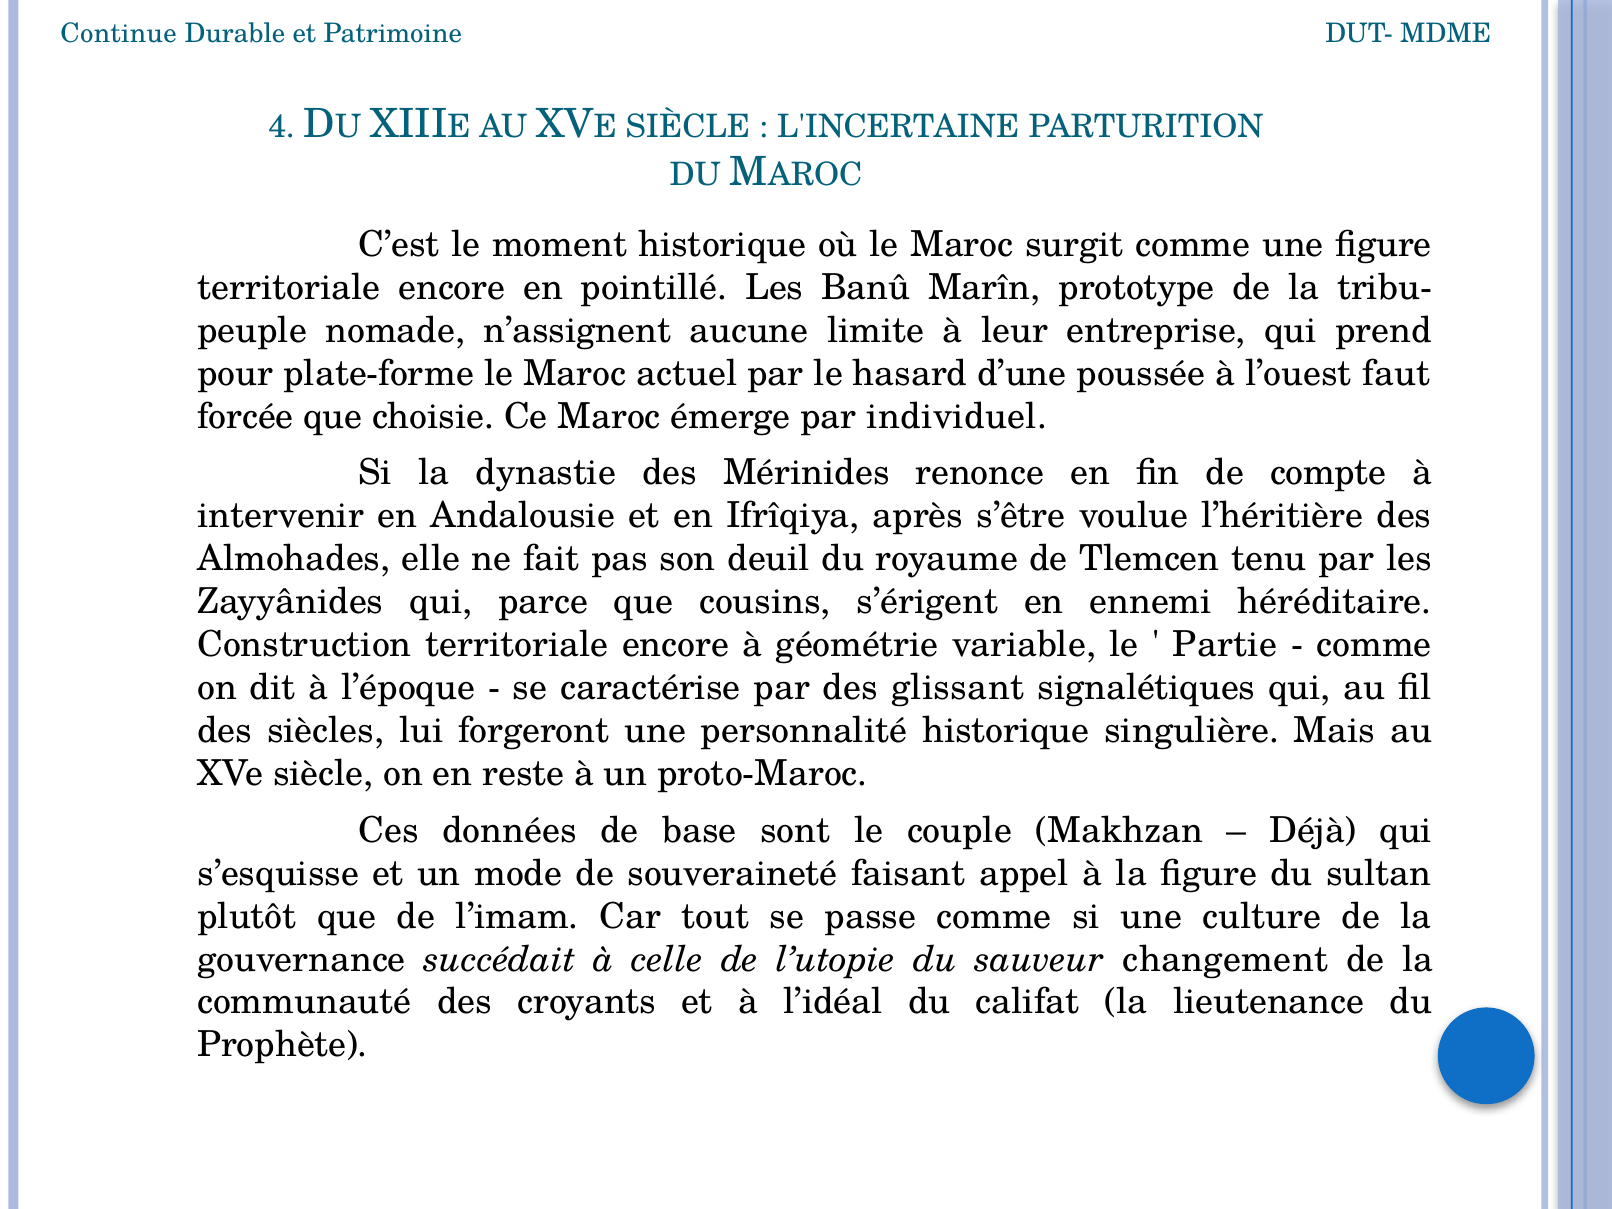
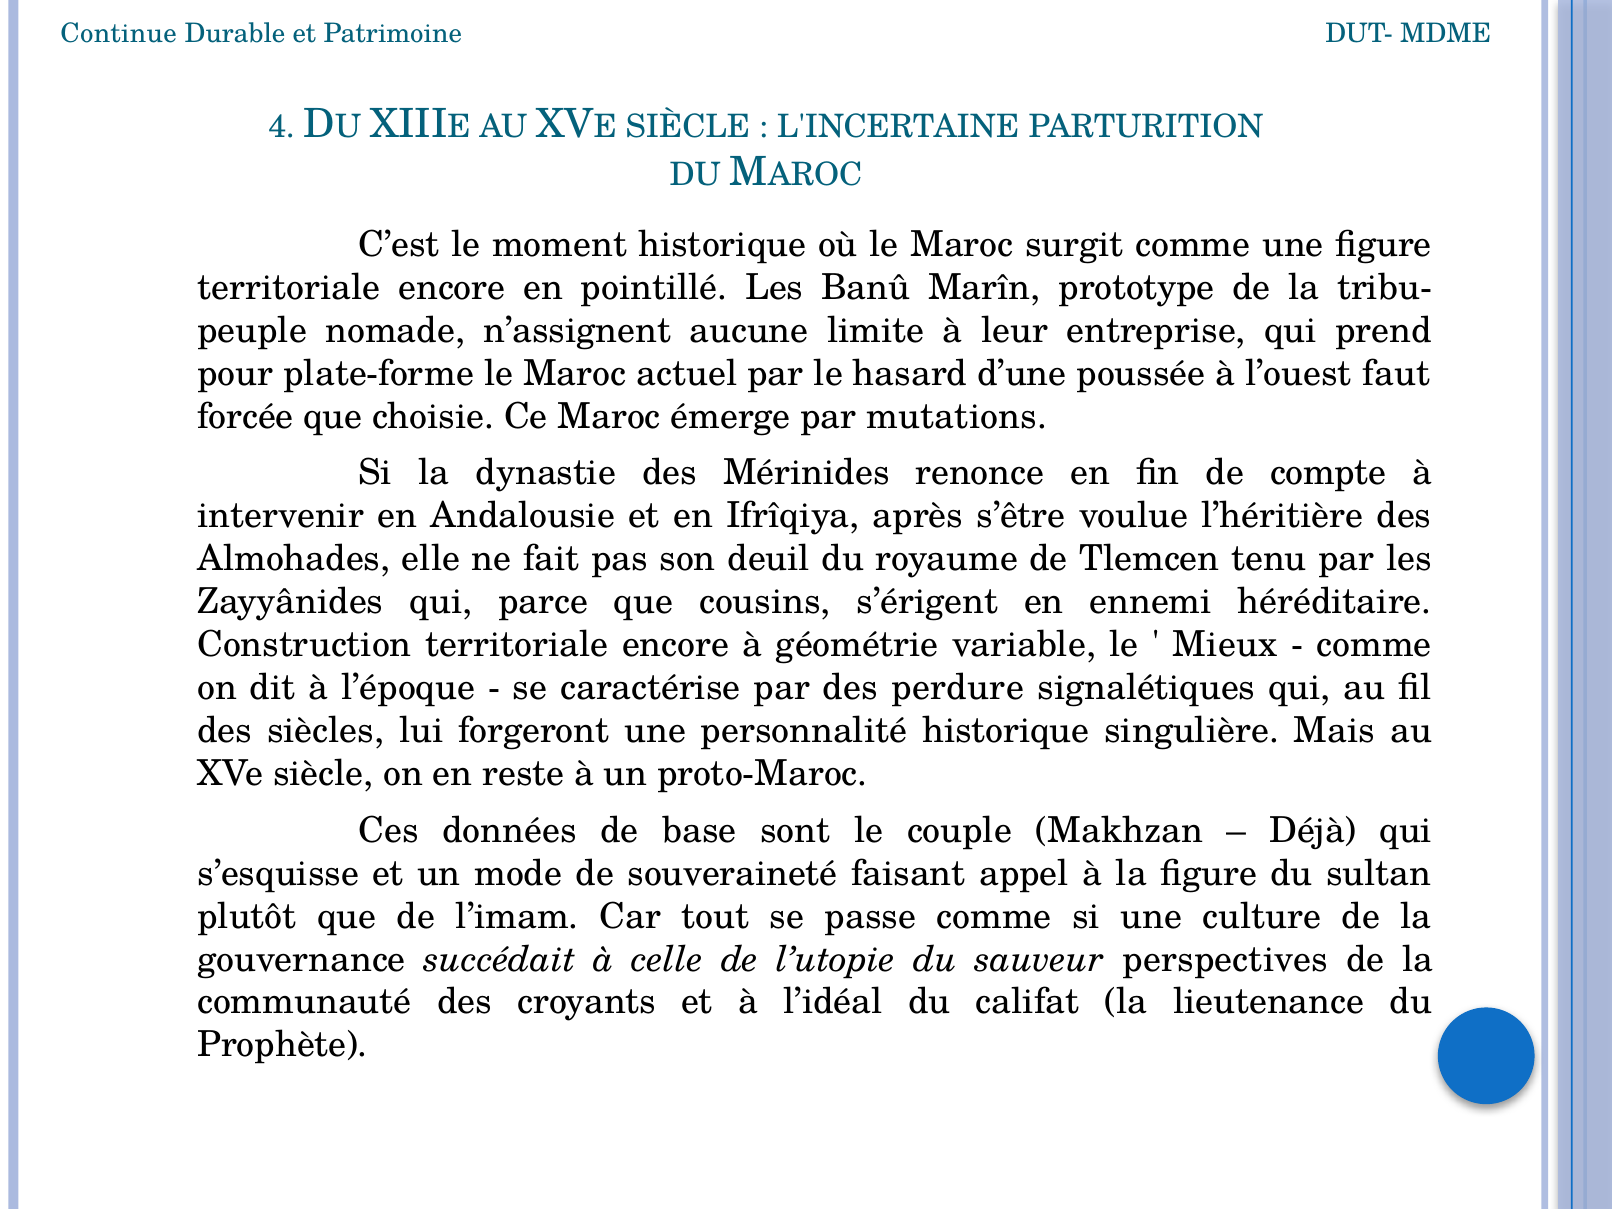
individuel: individuel -> mutations
Partie: Partie -> Mieux
glissant: glissant -> perdure
changement: changement -> perspectives
